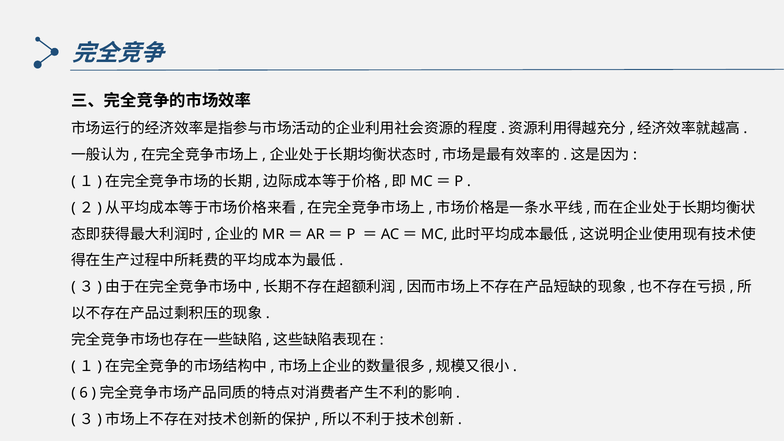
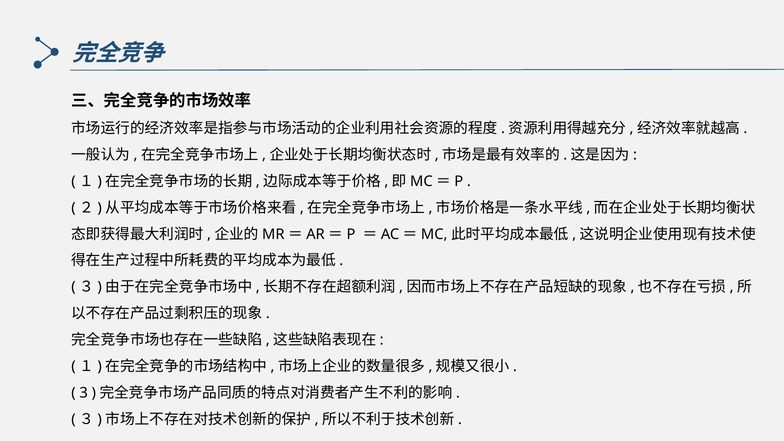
6: 6 -> 3
